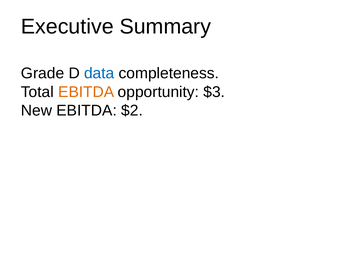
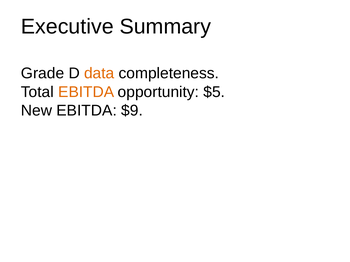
data colour: blue -> orange
$3: $3 -> $5
$2: $2 -> $9
